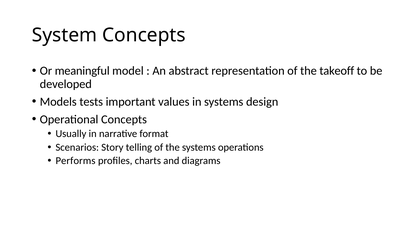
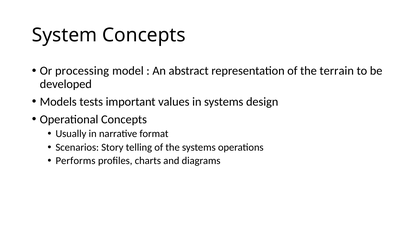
meaningful: meaningful -> processing
takeoff: takeoff -> terrain
